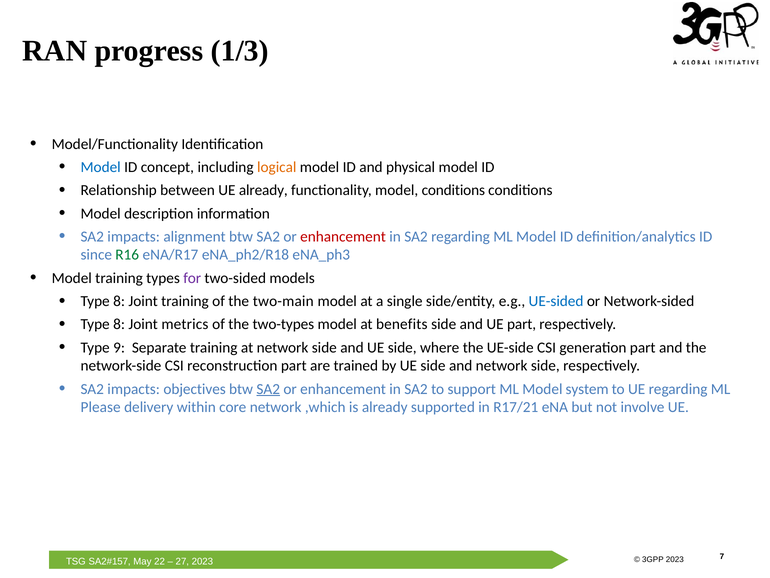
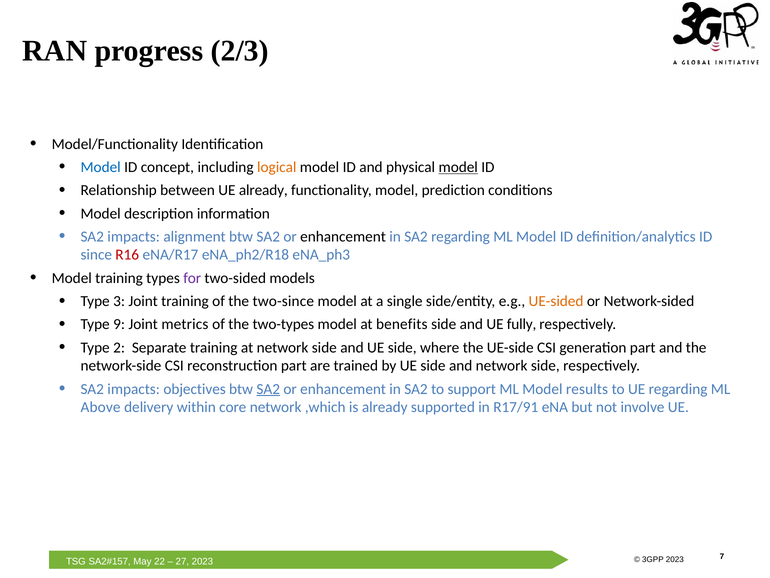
1/3: 1/3 -> 2/3
model at (458, 167) underline: none -> present
model conditions: conditions -> prediction
enhancement at (343, 236) colour: red -> black
R16 colour: green -> red
8 at (119, 301): 8 -> 3
two-main: two-main -> two-since
UE-sided colour: blue -> orange
8 at (119, 324): 8 -> 9
UE part: part -> fully
9: 9 -> 2
system: system -> results
Please: Please -> Above
R17/21: R17/21 -> R17/91
